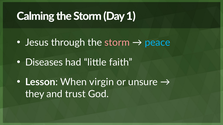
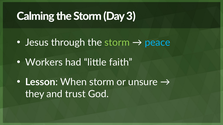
1: 1 -> 3
storm at (117, 43) colour: pink -> light green
Diseases: Diseases -> Workers
When virgin: virgin -> storm
